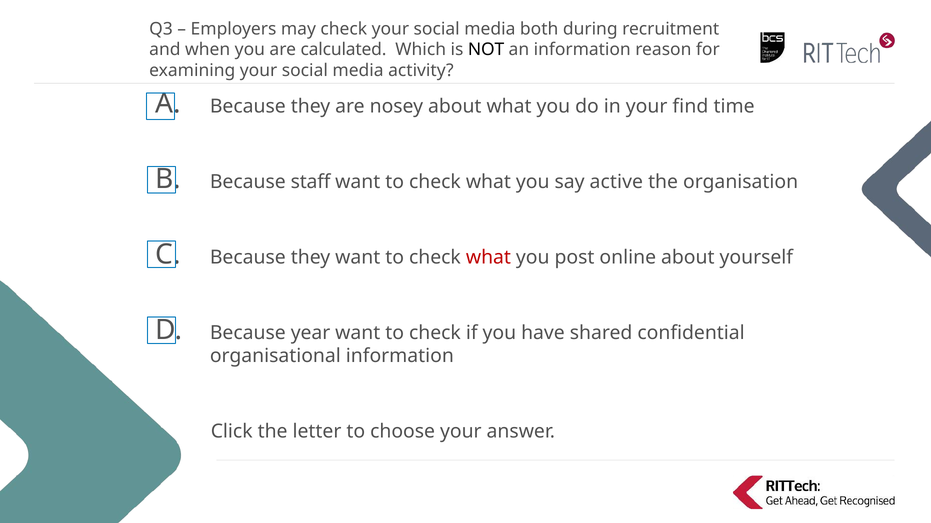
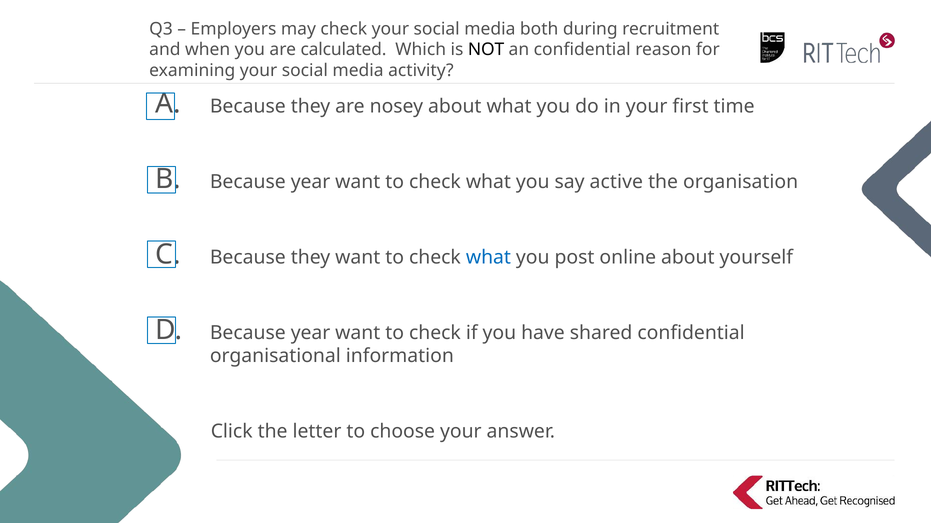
an information: information -> confidential
find: find -> first
staff at (311, 182): staff -> year
what at (488, 258) colour: red -> blue
